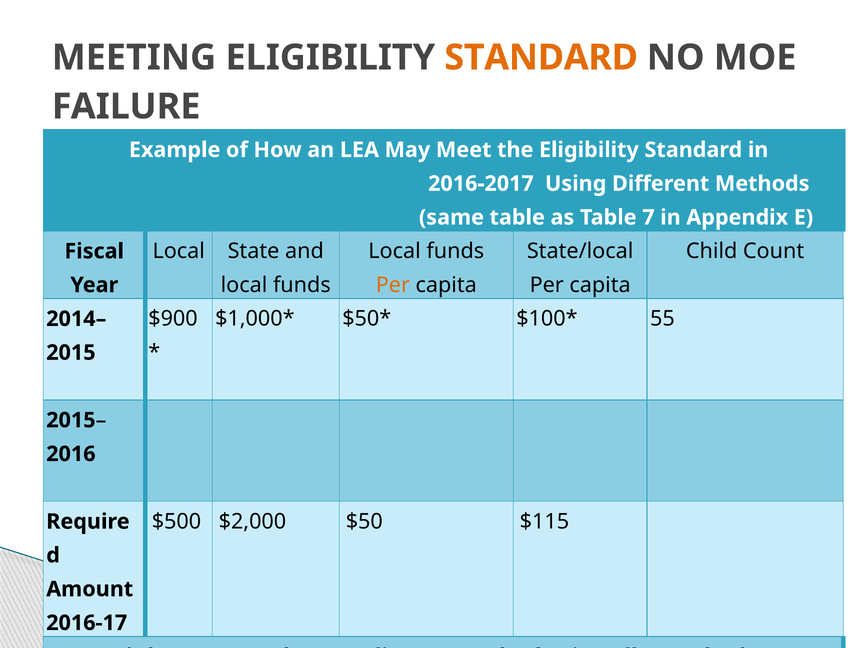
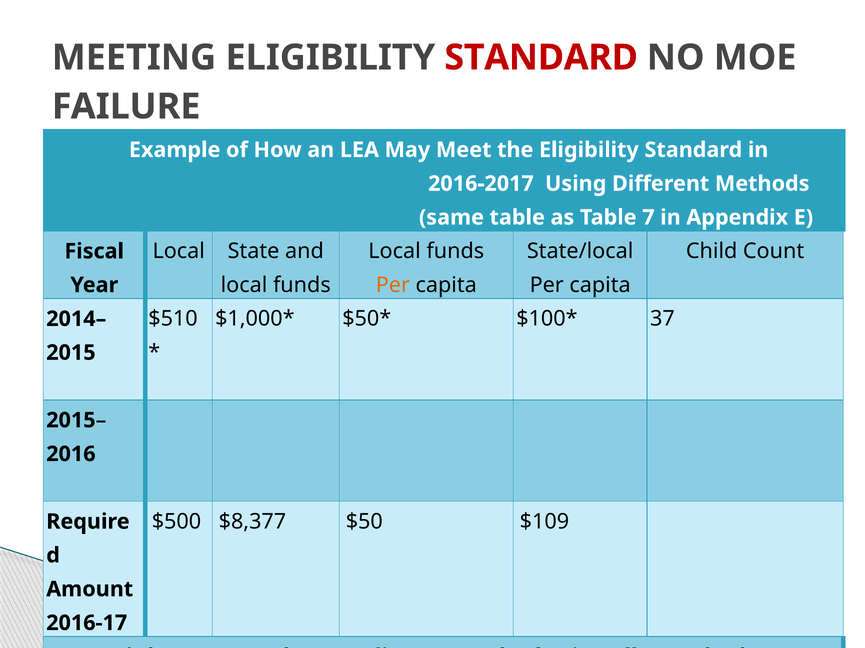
STANDARD at (541, 58) colour: orange -> red
$900: $900 -> $510
55: 55 -> 37
$2,000: $2,000 -> $8,377
$115: $115 -> $109
